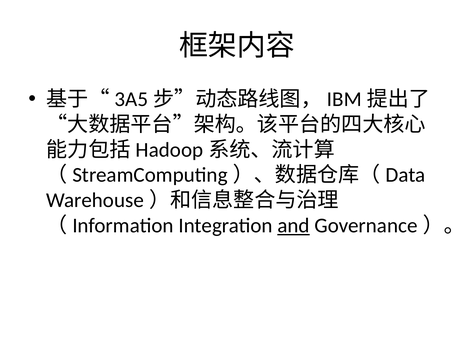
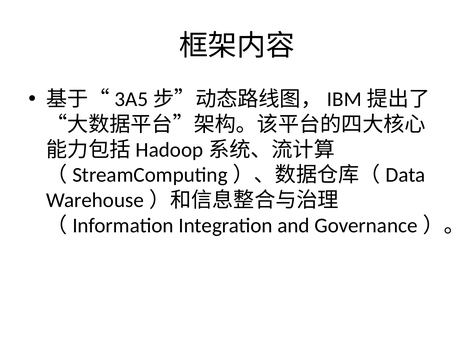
and underline: present -> none
